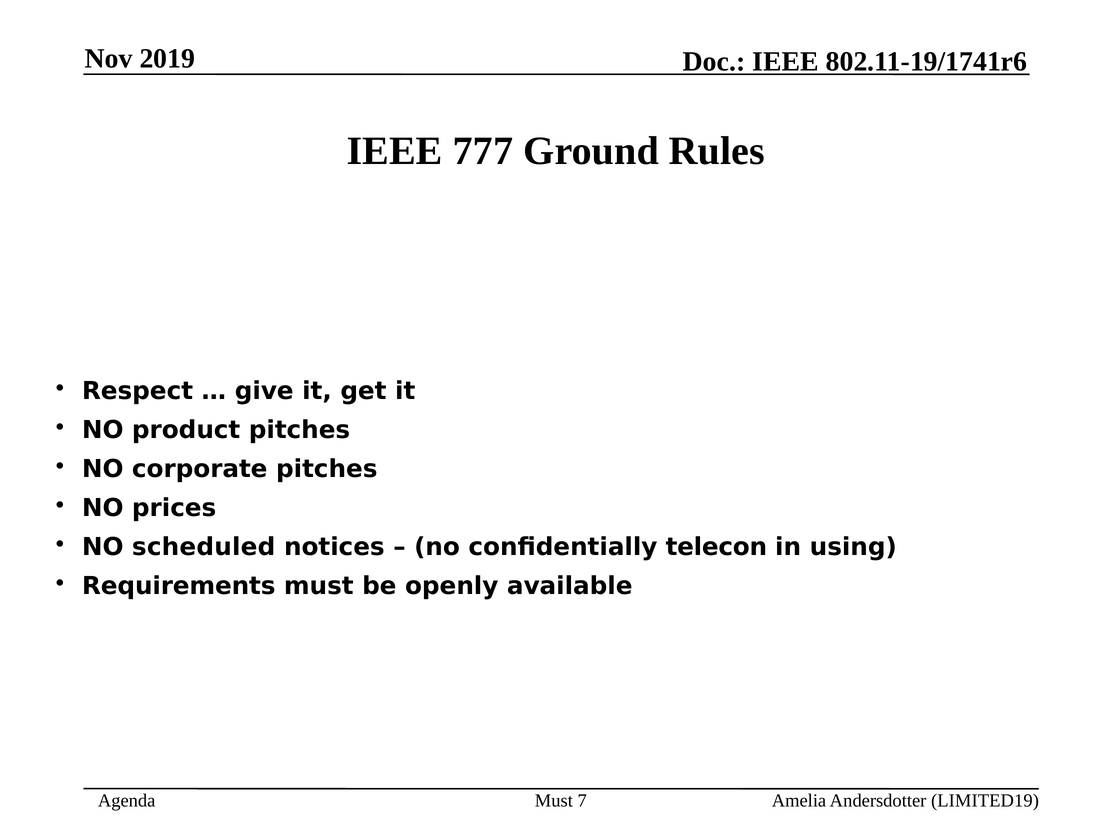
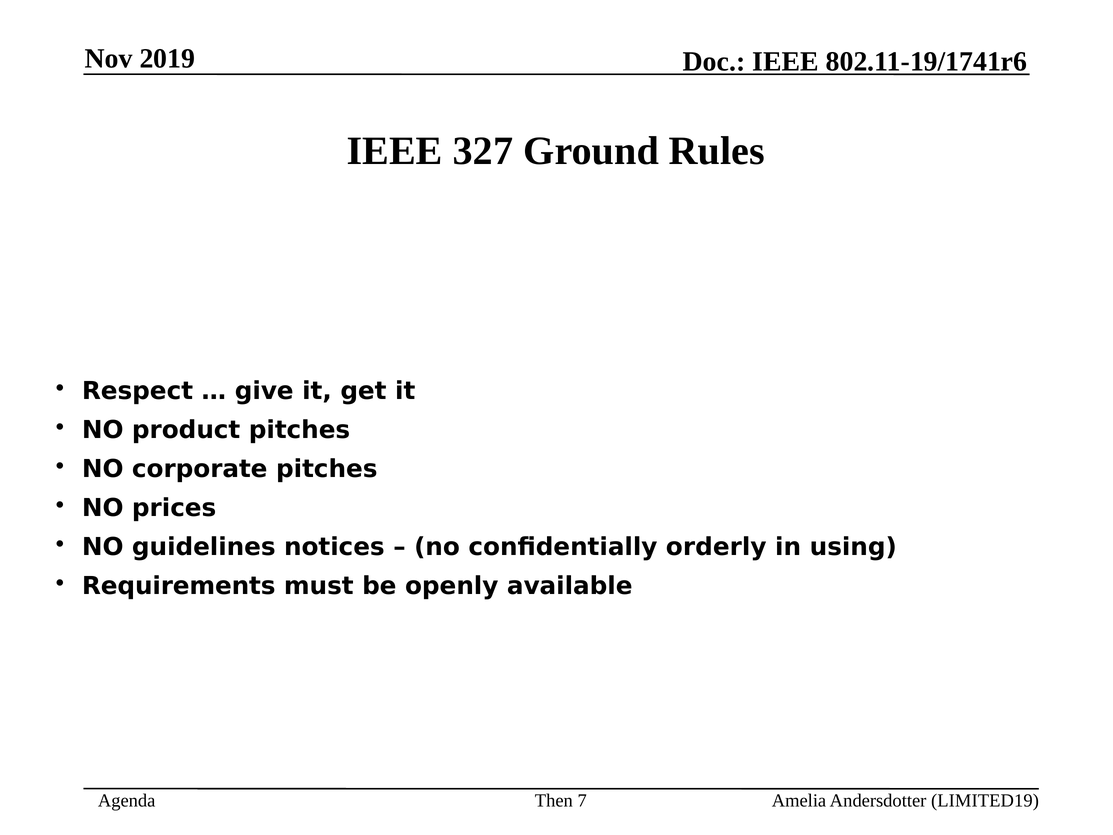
777: 777 -> 327
scheduled: scheduled -> guidelines
telecon: telecon -> orderly
Must at (554, 801): Must -> Then
